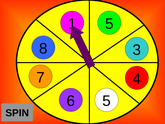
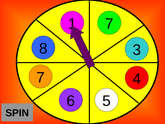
5 at (109, 24): 5 -> 7
